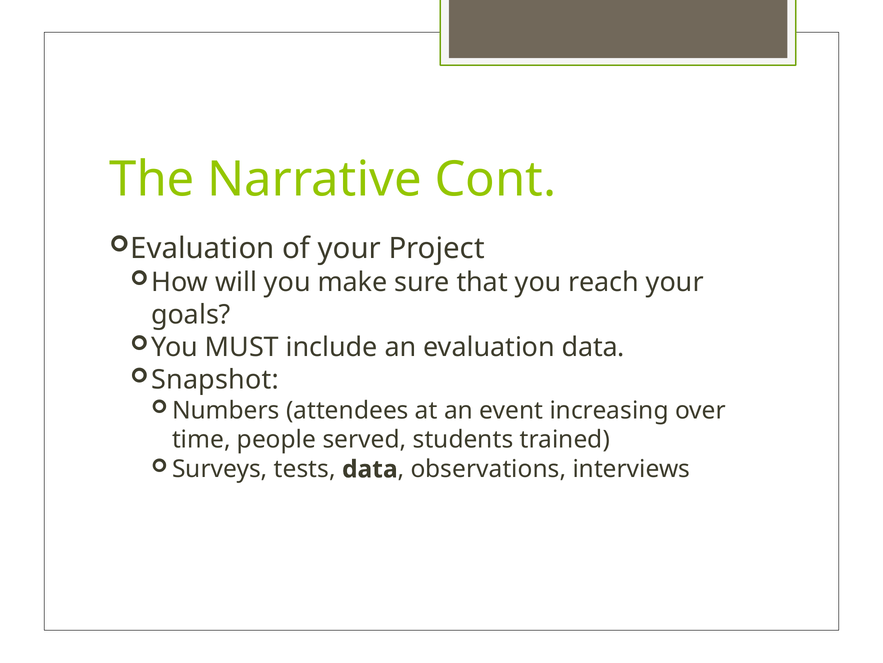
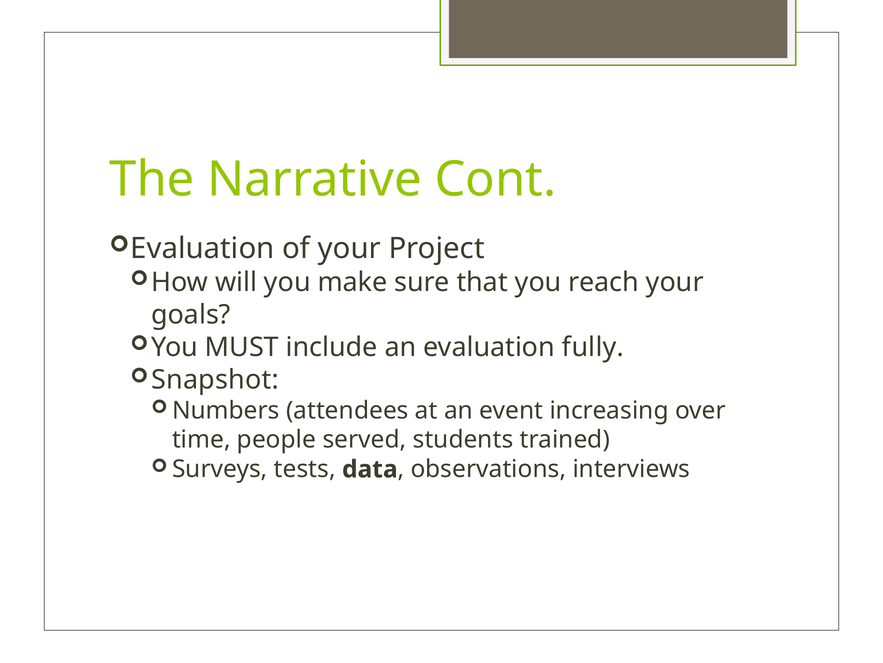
evaluation data: data -> fully
